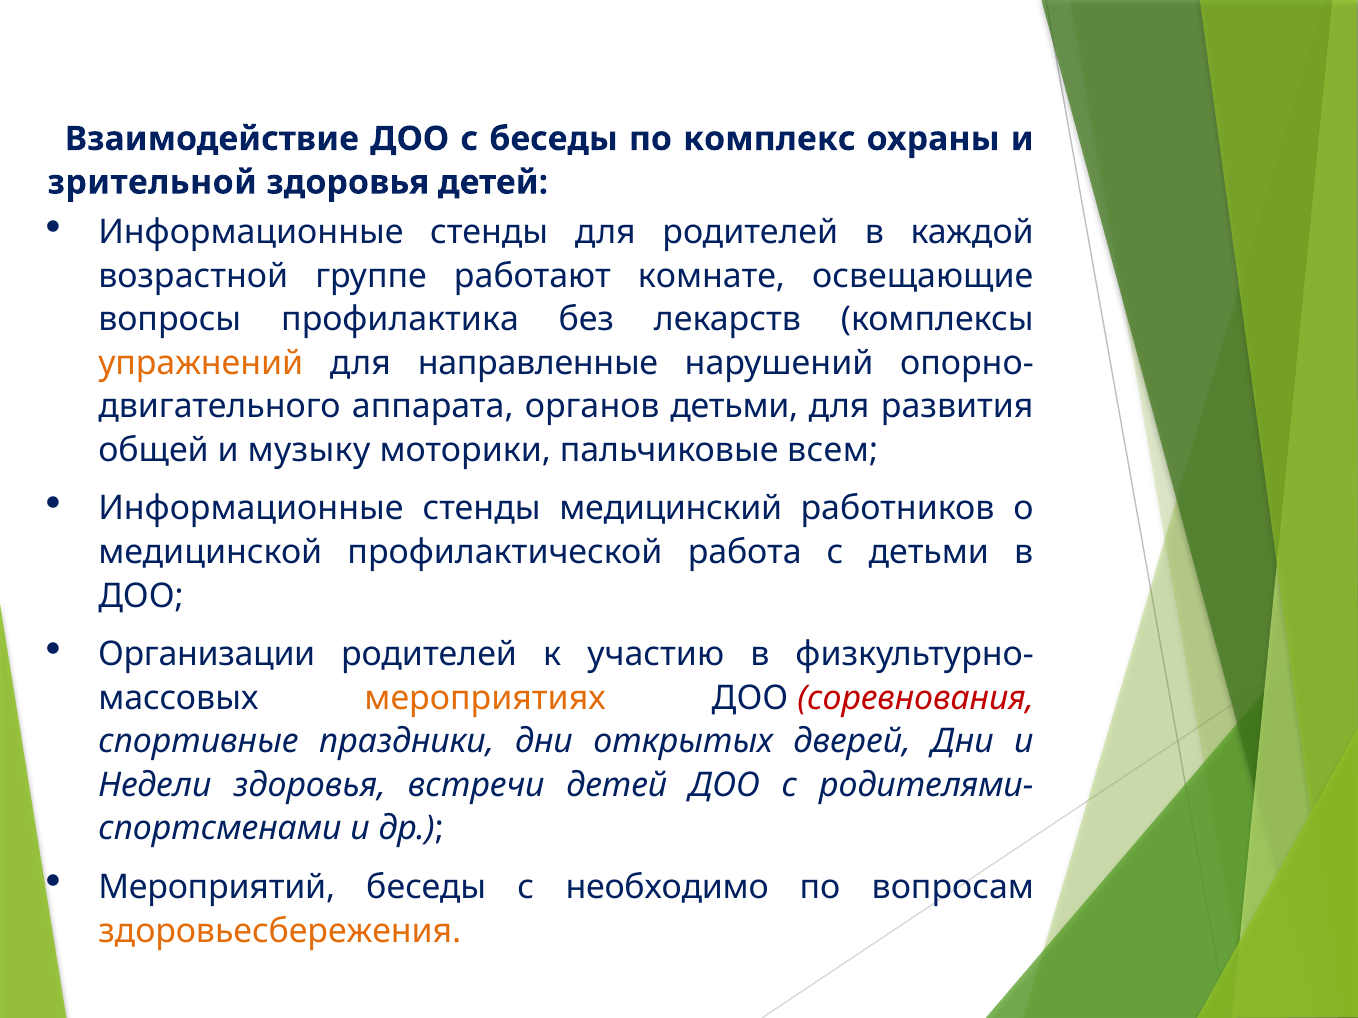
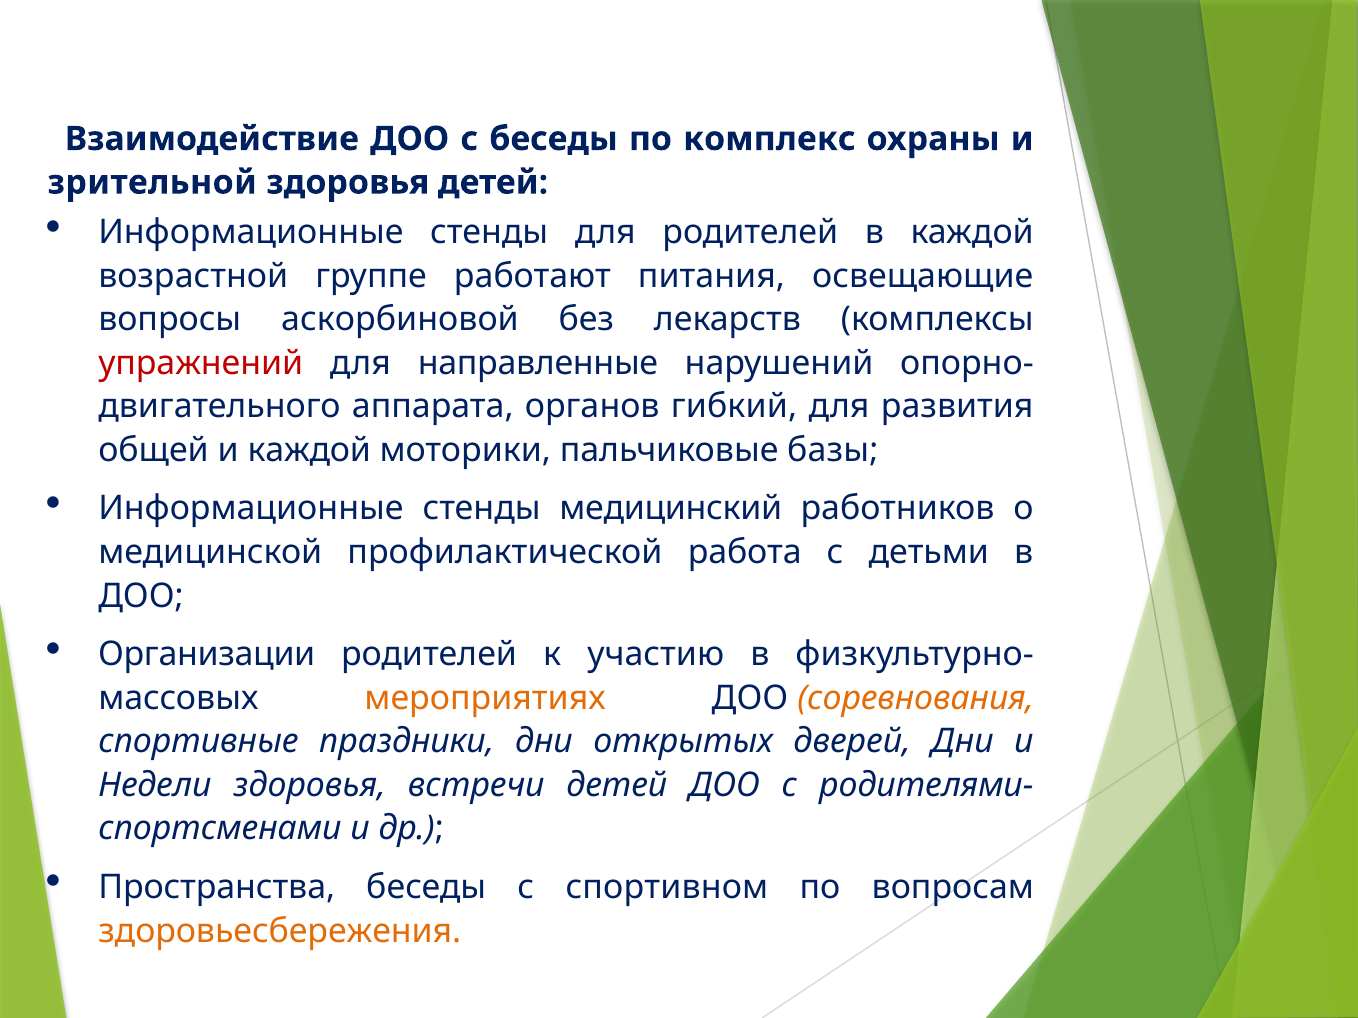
комнате: комнате -> питания
профилактика: профилактика -> аскорбиновой
упражнений colour: orange -> red
органов детьми: детьми -> гибкий
и музыку: музыку -> каждой
всем: всем -> базы
соревнования colour: red -> orange
Мероприятий: Мероприятий -> Пространства
необходимо: необходимо -> спортивном
